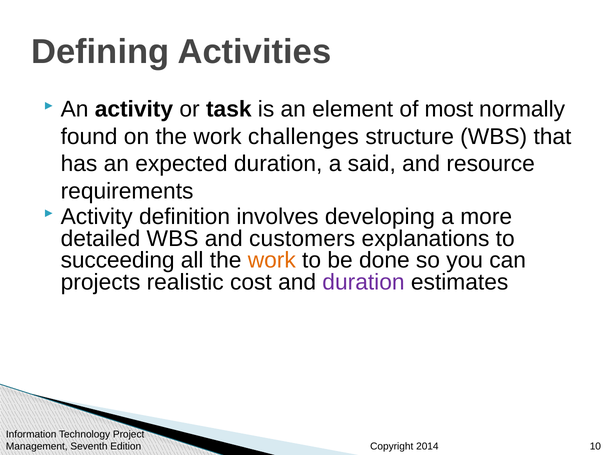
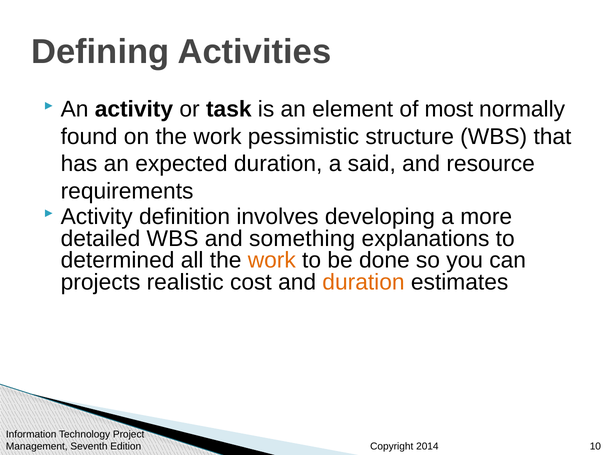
challenges: challenges -> pessimistic
customers: customers -> something
succeeding: succeeding -> determined
duration at (363, 282) colour: purple -> orange
